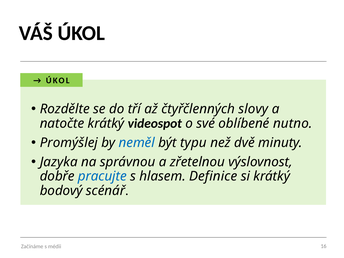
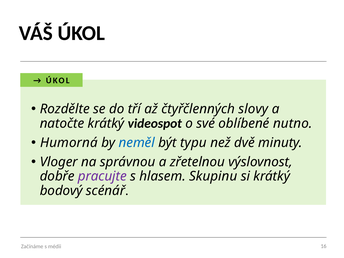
Promýšlej: Promýšlej -> Humorná
Jazyka: Jazyka -> Vloger
pracujte colour: blue -> purple
Definice: Definice -> Skupinu
